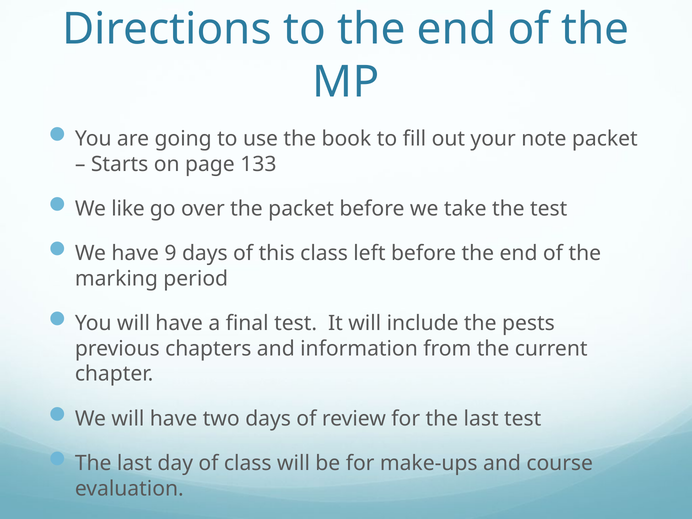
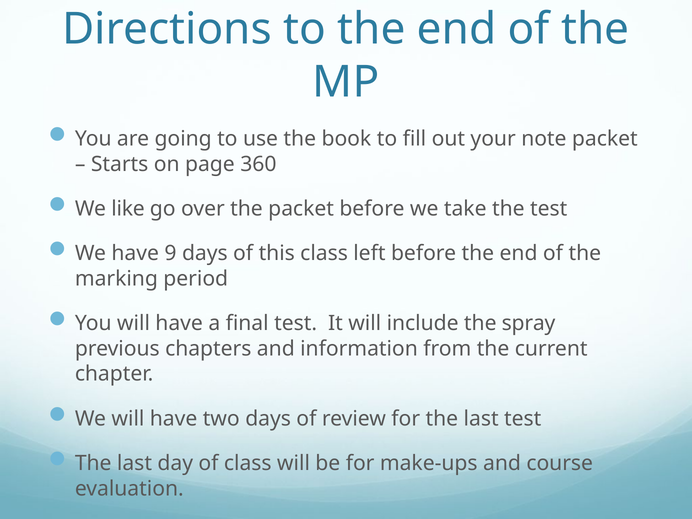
133: 133 -> 360
pests: pests -> spray
